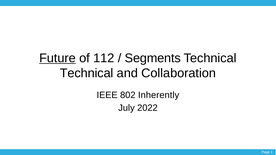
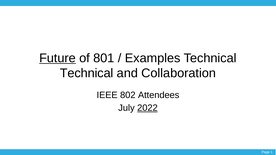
112: 112 -> 801
Segments: Segments -> Examples
Inherently: Inherently -> Attendees
2022 underline: none -> present
